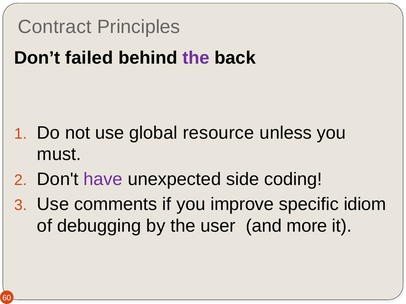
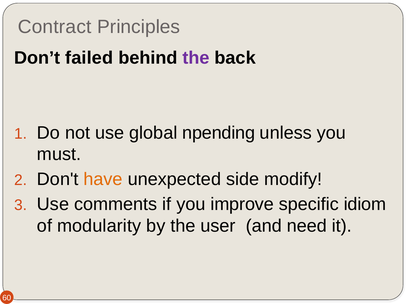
resource: resource -> npending
have colour: purple -> orange
coding: coding -> modify
debugging: debugging -> modularity
more: more -> need
